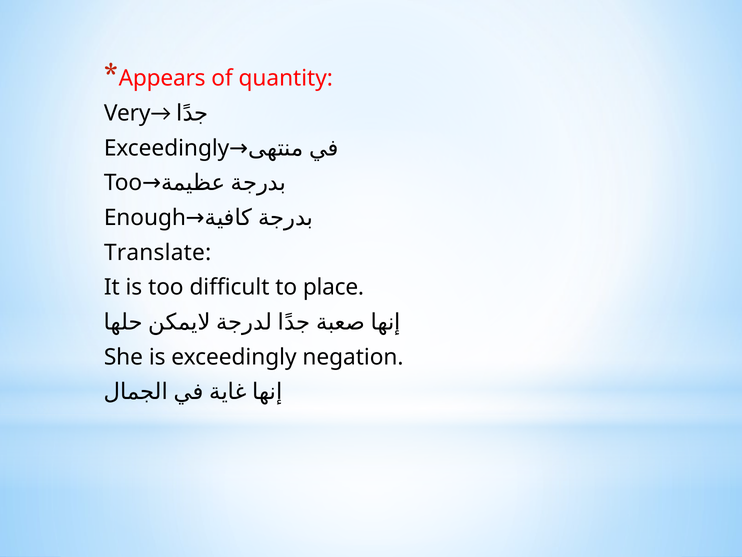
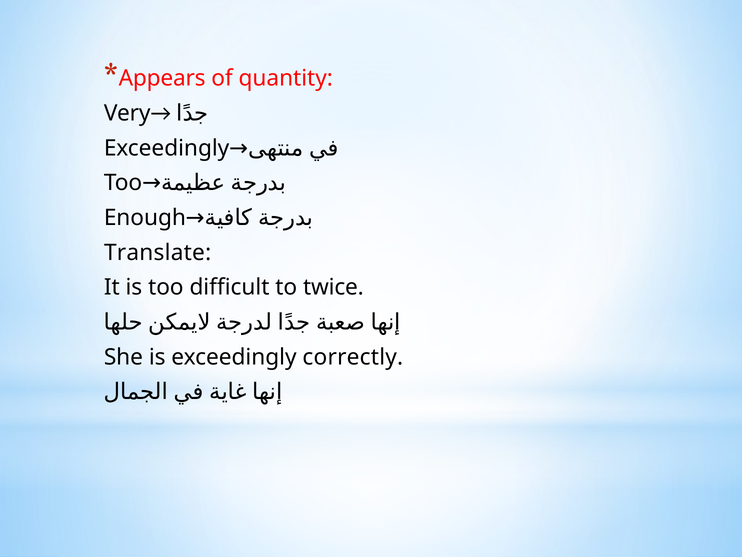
place: place -> twice
negation: negation -> correctly
